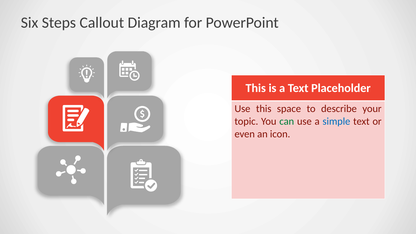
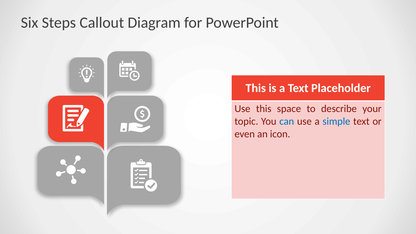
can colour: green -> blue
